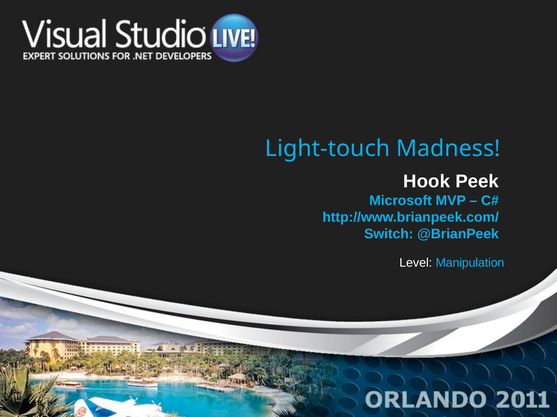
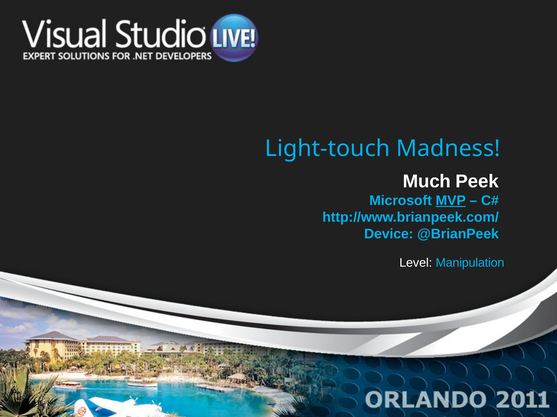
Hook: Hook -> Much
MVP underline: none -> present
Switch: Switch -> Device
